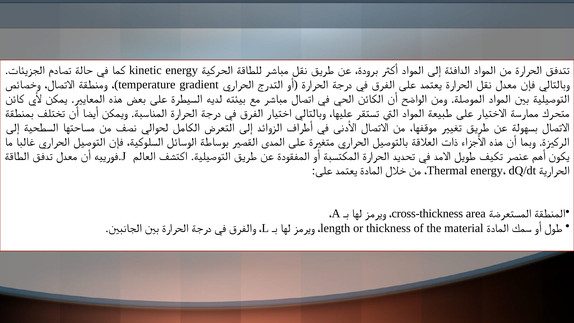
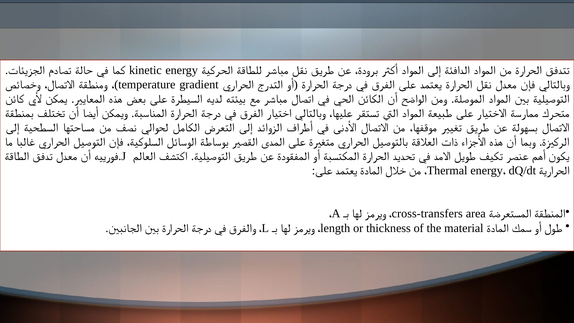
cross-thickness: cross-thickness -> cross-transfers
